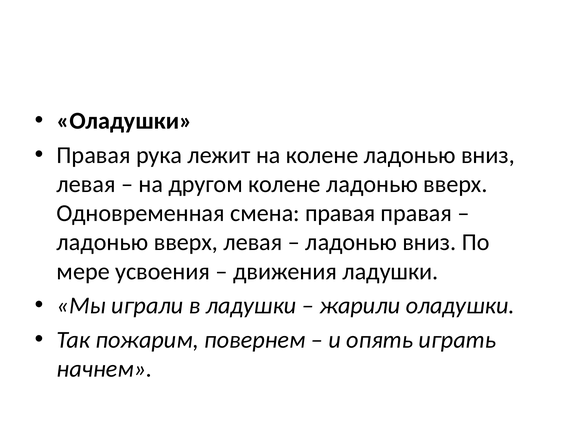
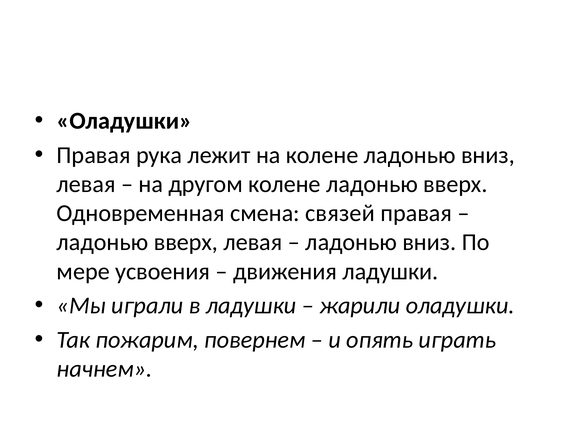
смена правая: правая -> связей
